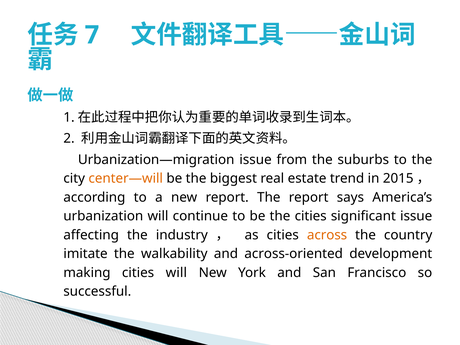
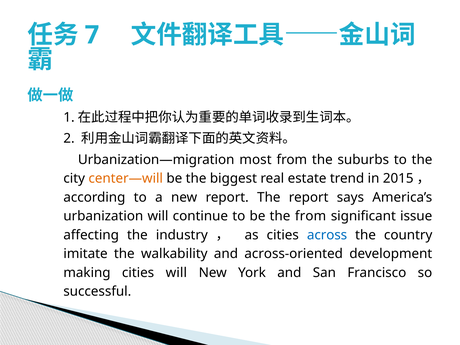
Urbanization—migration issue: issue -> most
the cities: cities -> from
across colour: orange -> blue
